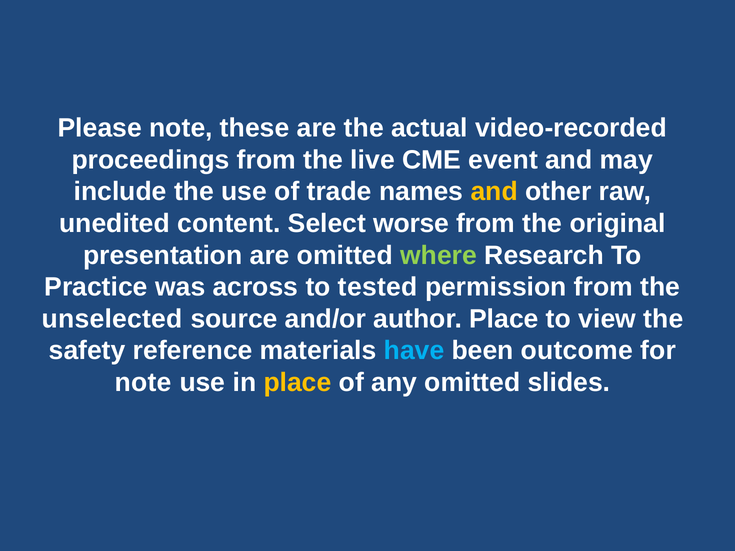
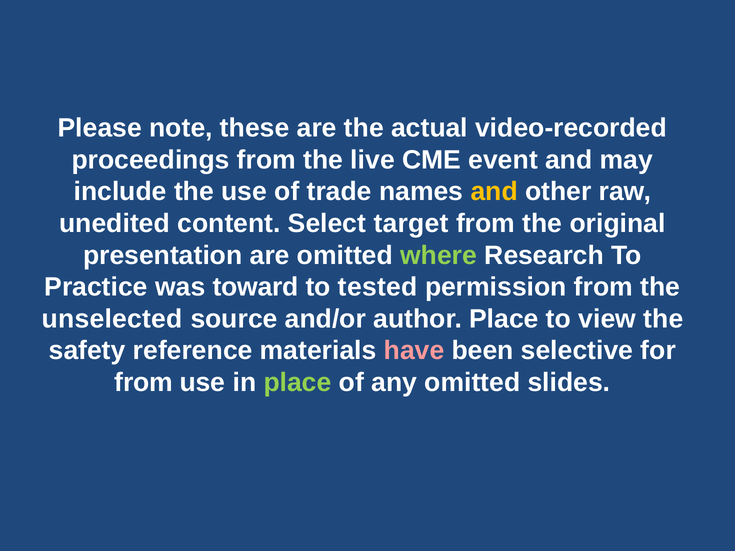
worse: worse -> target
across: across -> toward
have colour: light blue -> pink
outcome: outcome -> selective
note at (143, 383): note -> from
place at (298, 383) colour: yellow -> light green
